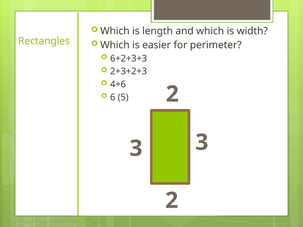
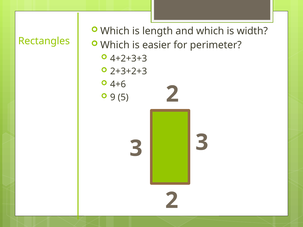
6+2+3+3: 6+2+3+3 -> 4+2+3+3
6: 6 -> 9
